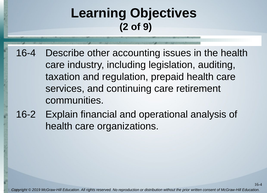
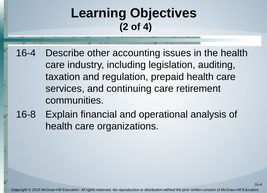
9: 9 -> 4
16-2: 16-2 -> 16-8
